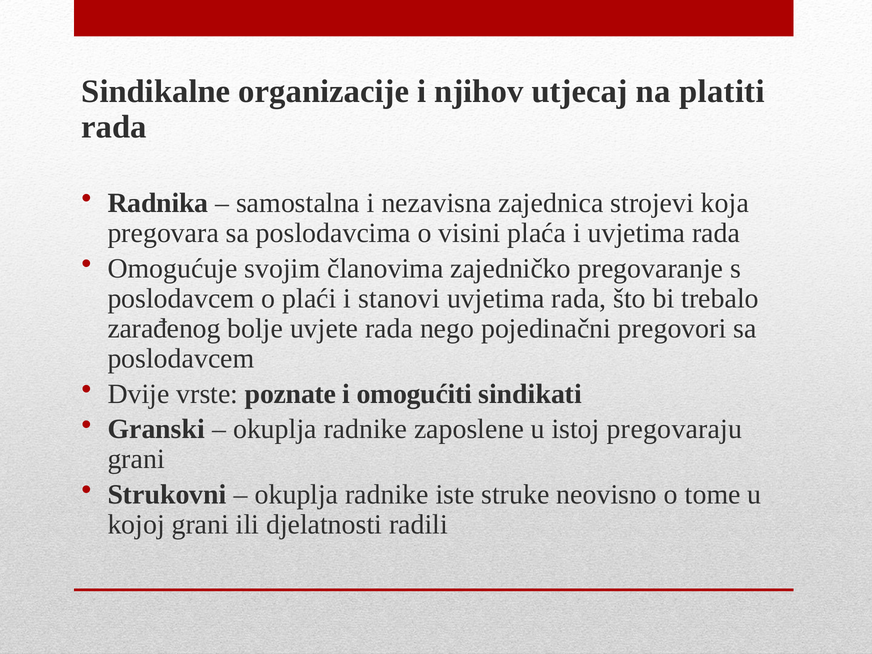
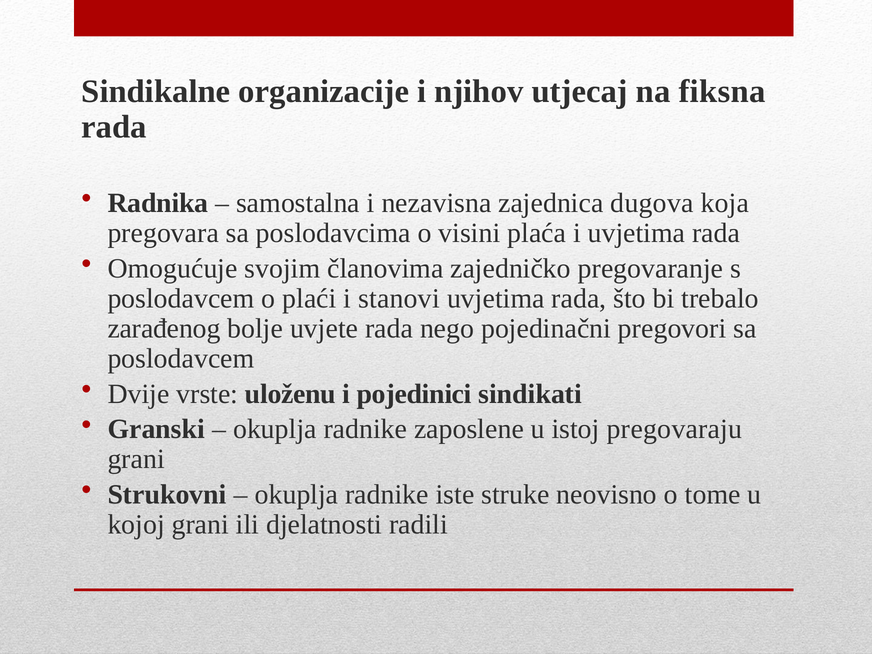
platiti: platiti -> fiksna
strojevi: strojevi -> dugova
poznate: poznate -> uloženu
omogućiti: omogućiti -> pojedinici
